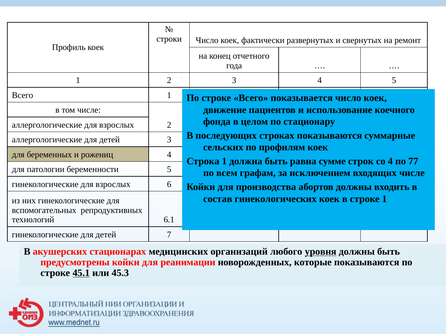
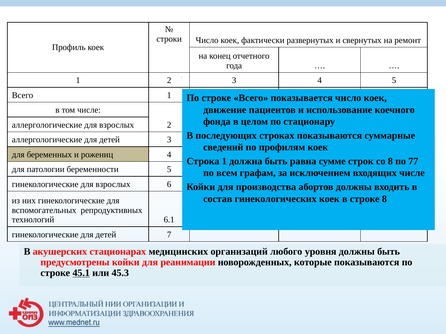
сельских: сельских -> сведений
со 4: 4 -> 8
строке 1: 1 -> 8
уровня underline: present -> none
